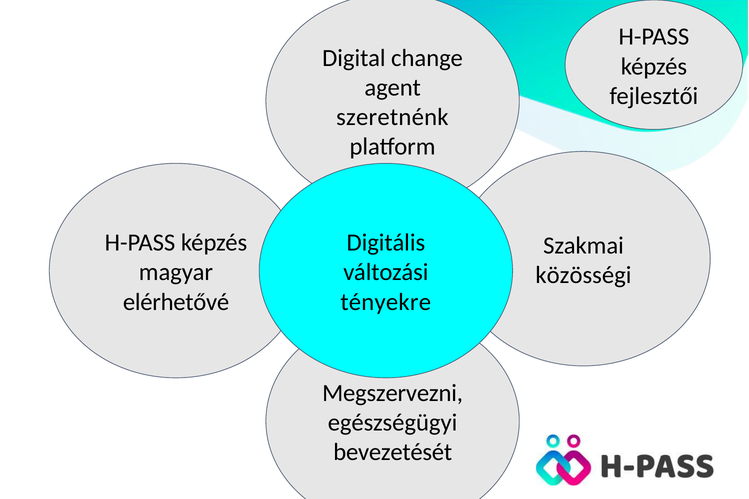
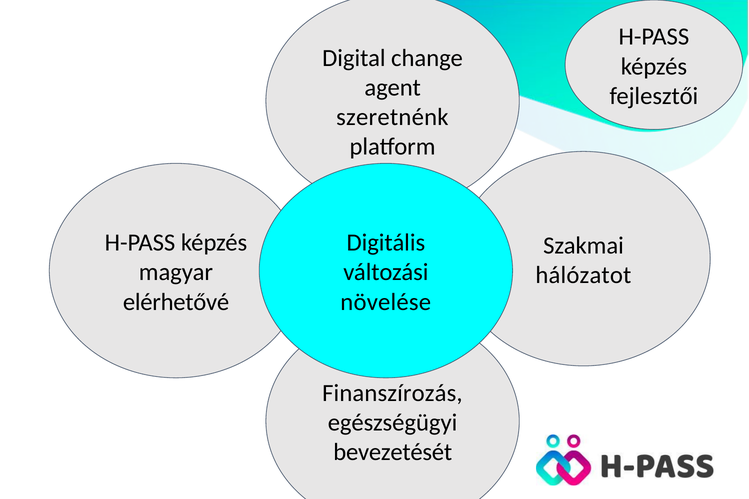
közösségi: közösségi -> hálózatot
tényekre: tényekre -> növelése
Megszervezni: Megszervezni -> Finanszírozás
